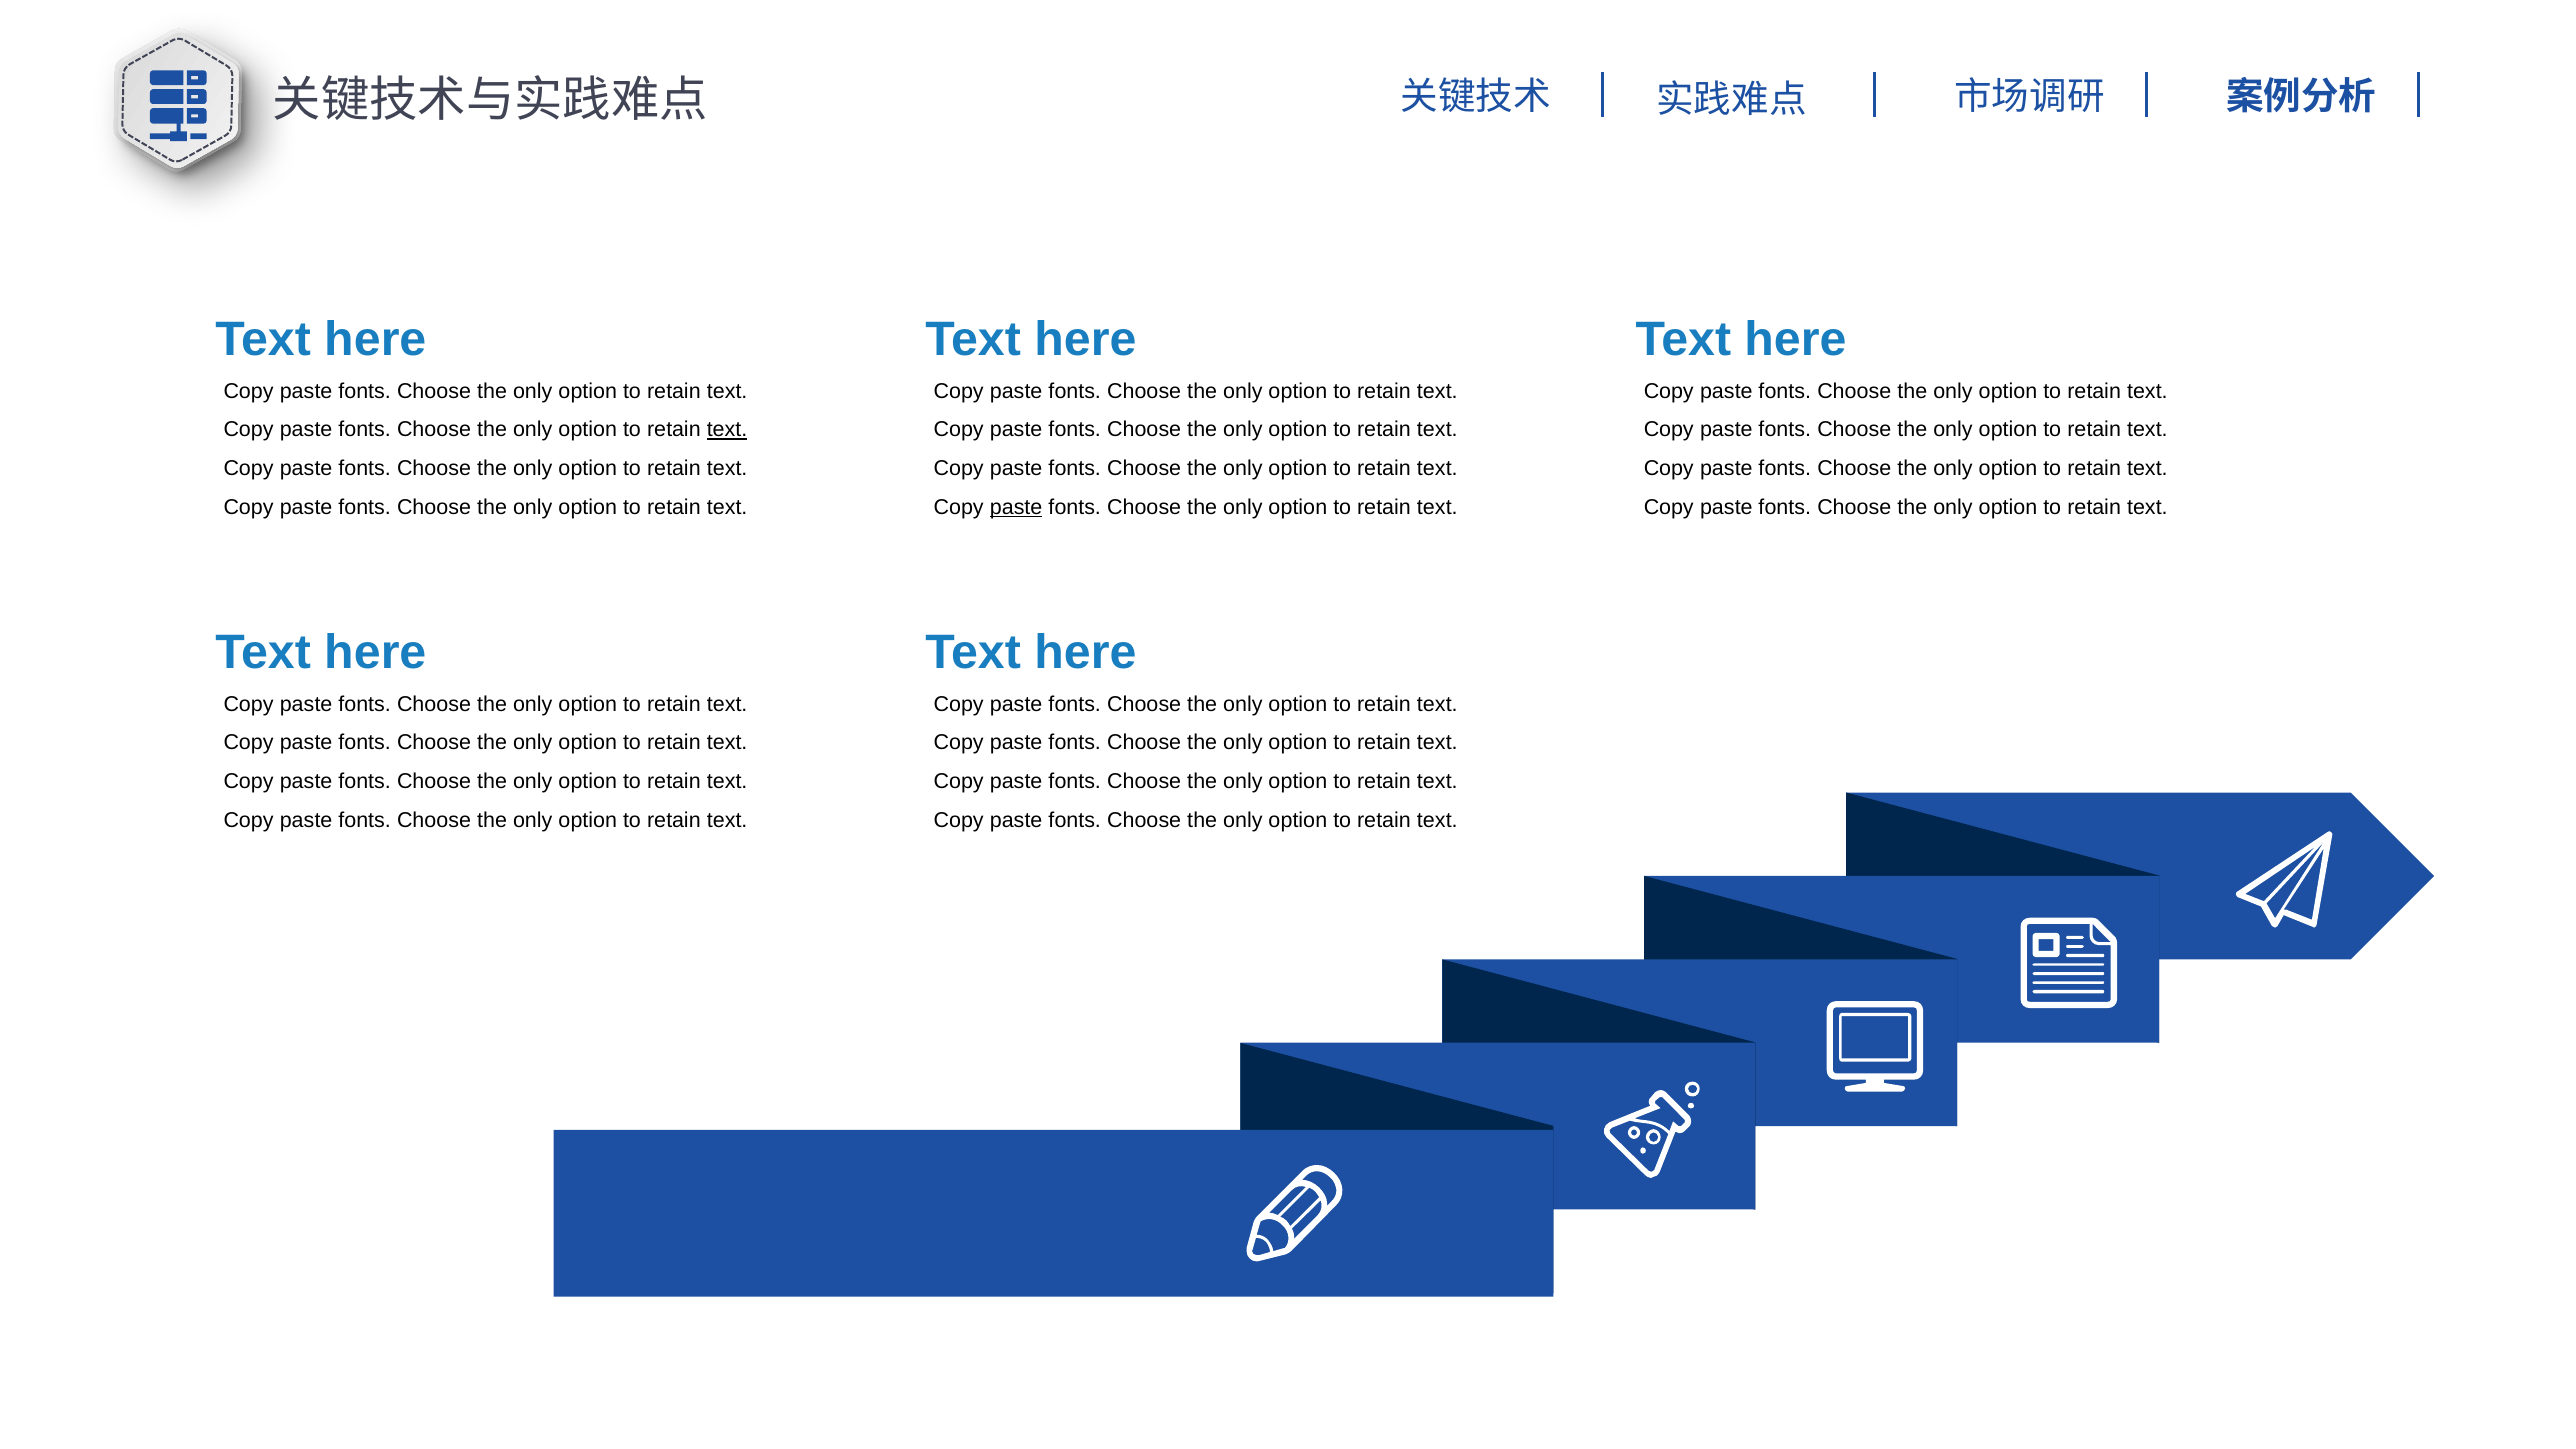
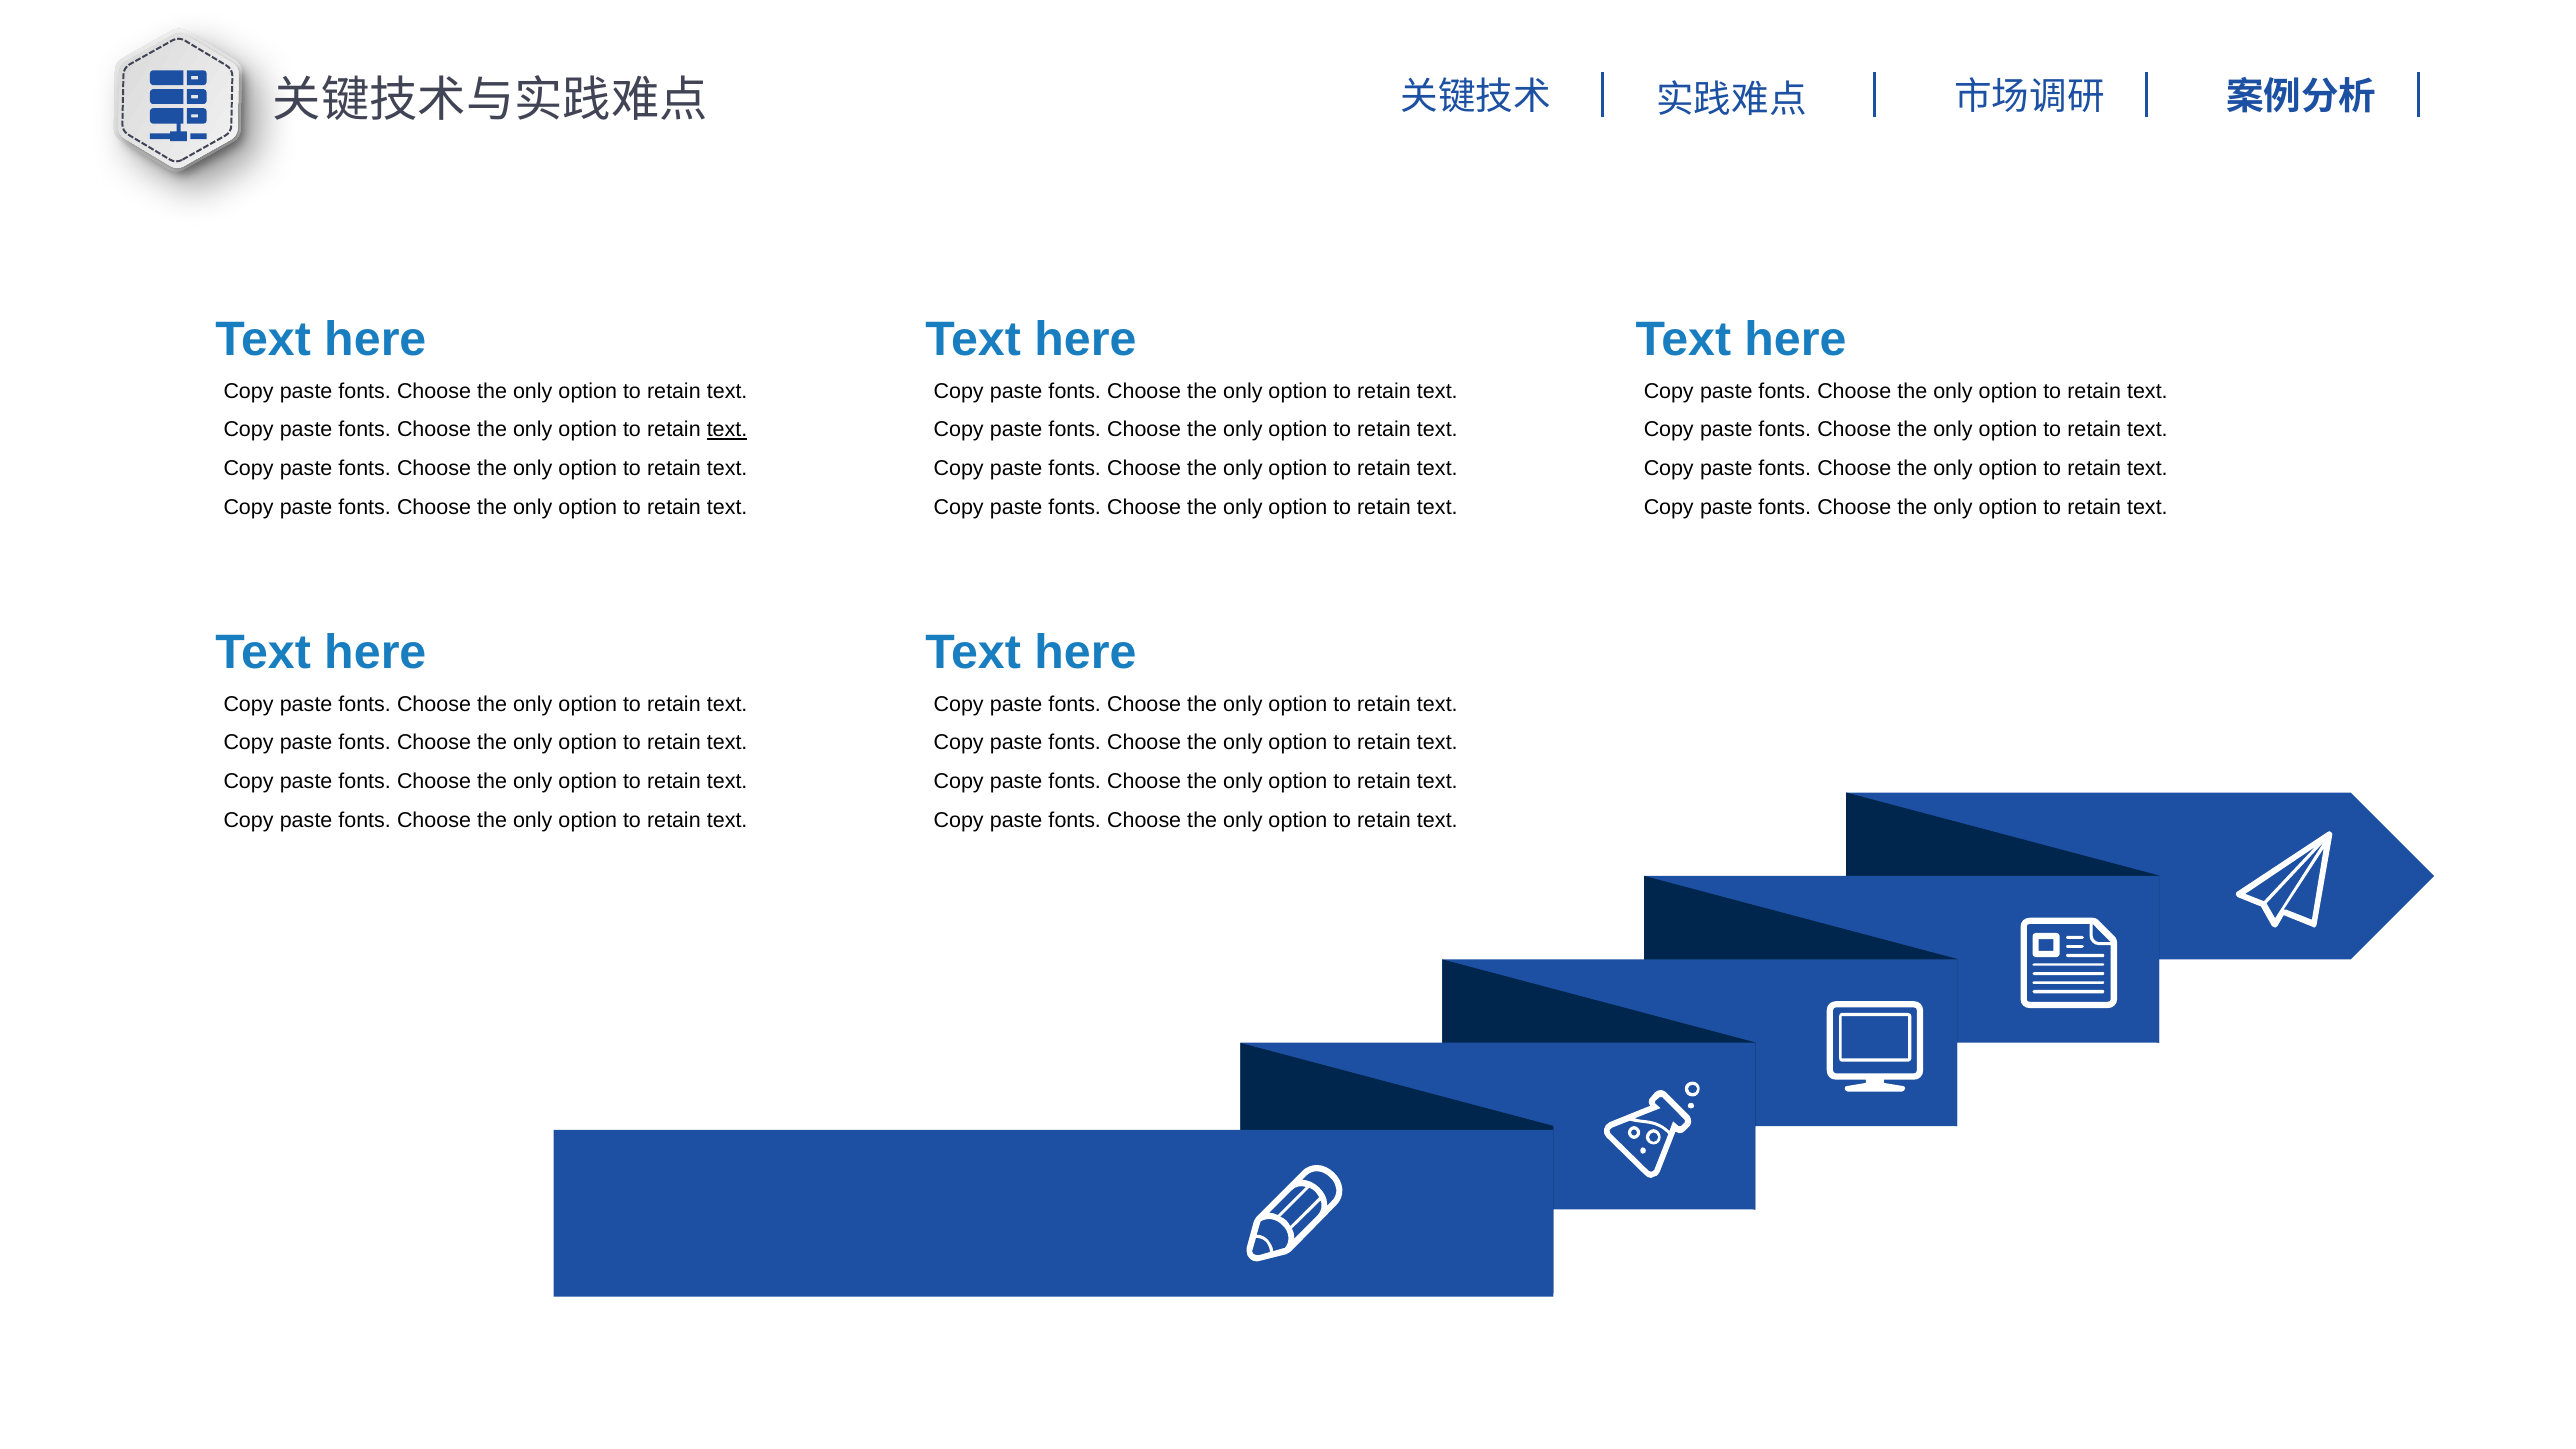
paste at (1016, 507) underline: present -> none
